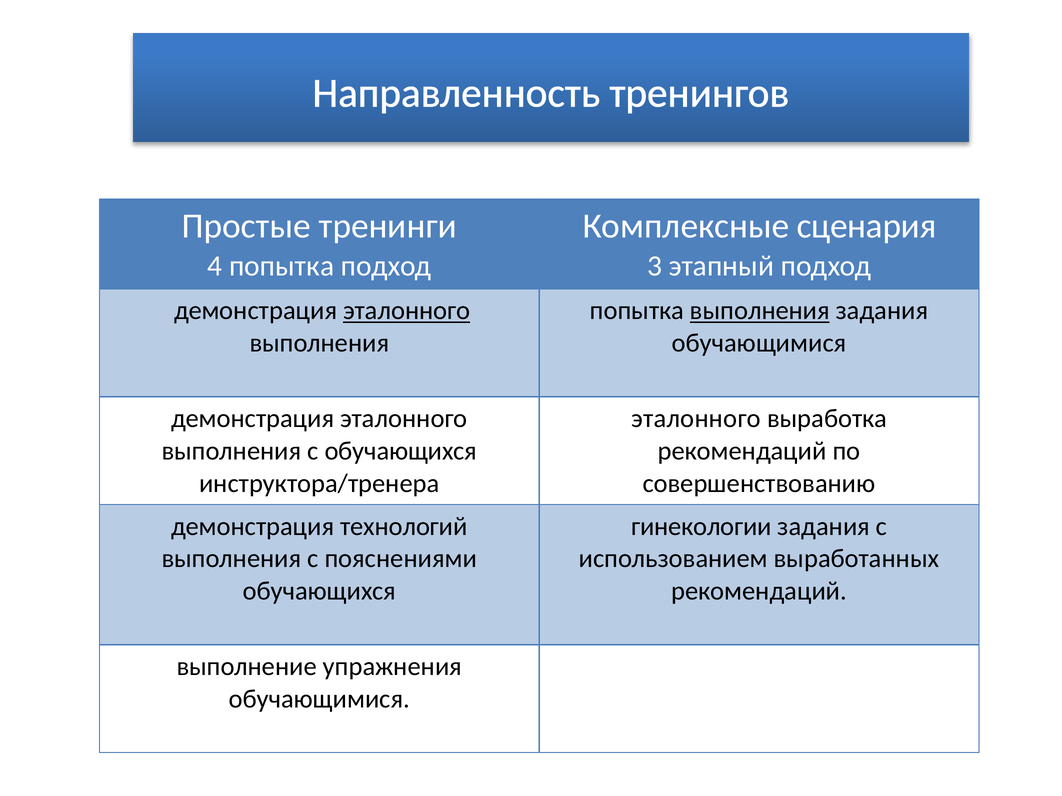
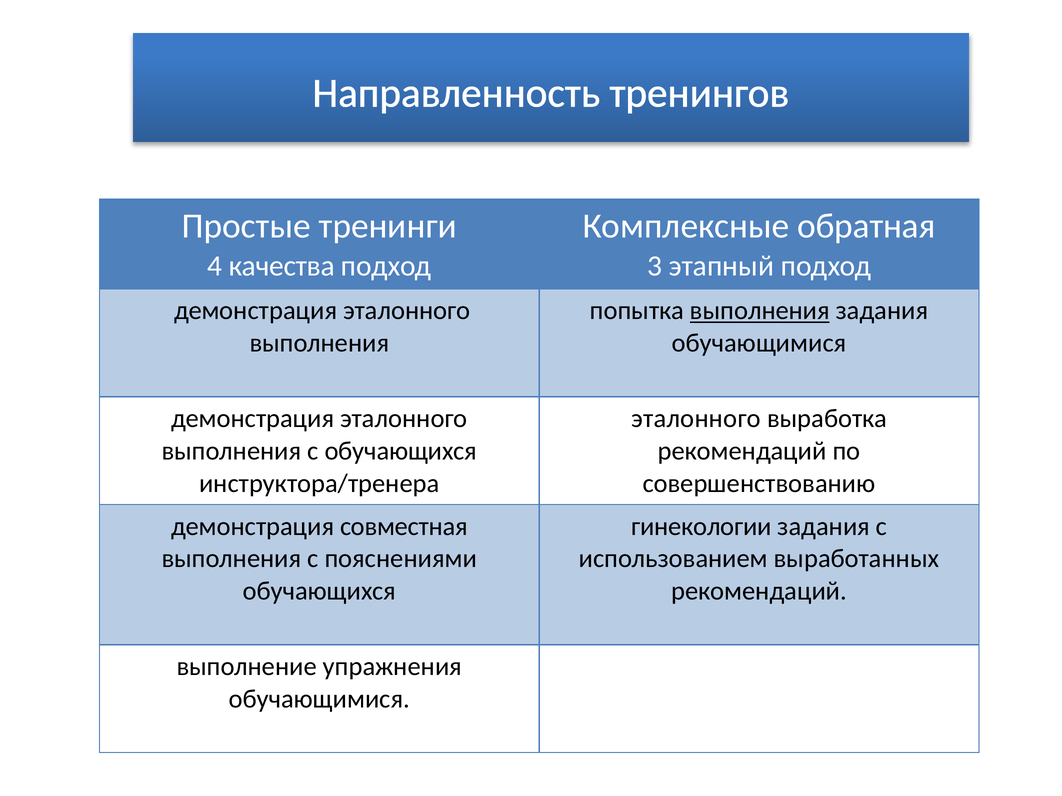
сценария: сценария -> обратная
4 попытка: попытка -> качества
эталонного at (407, 311) underline: present -> none
технологий: технологий -> совместная
